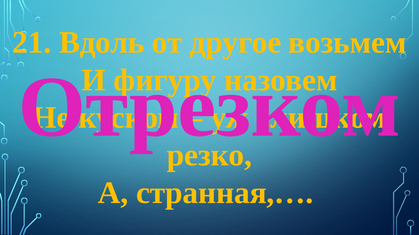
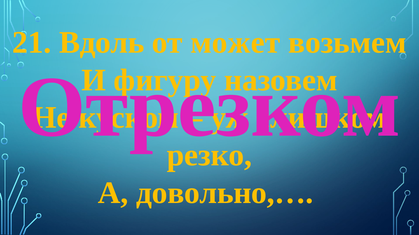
другое: другое -> может
странная,…: странная,… -> довольно,…
